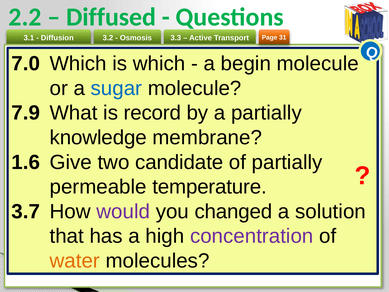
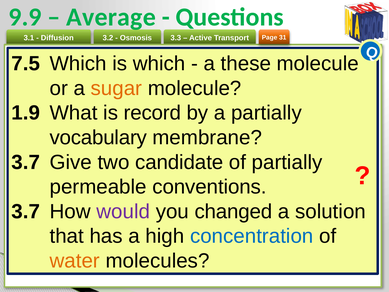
2.2: 2.2 -> 9.9
Diffused: Diffused -> Average
7.0: 7.0 -> 7.5
begin: begin -> these
sugar colour: blue -> orange
7.9: 7.9 -> 1.9
knowledge: knowledge -> vocabulary
1.6 at (26, 162): 1.6 -> 3.7
temperature: temperature -> conventions
concentration colour: purple -> blue
